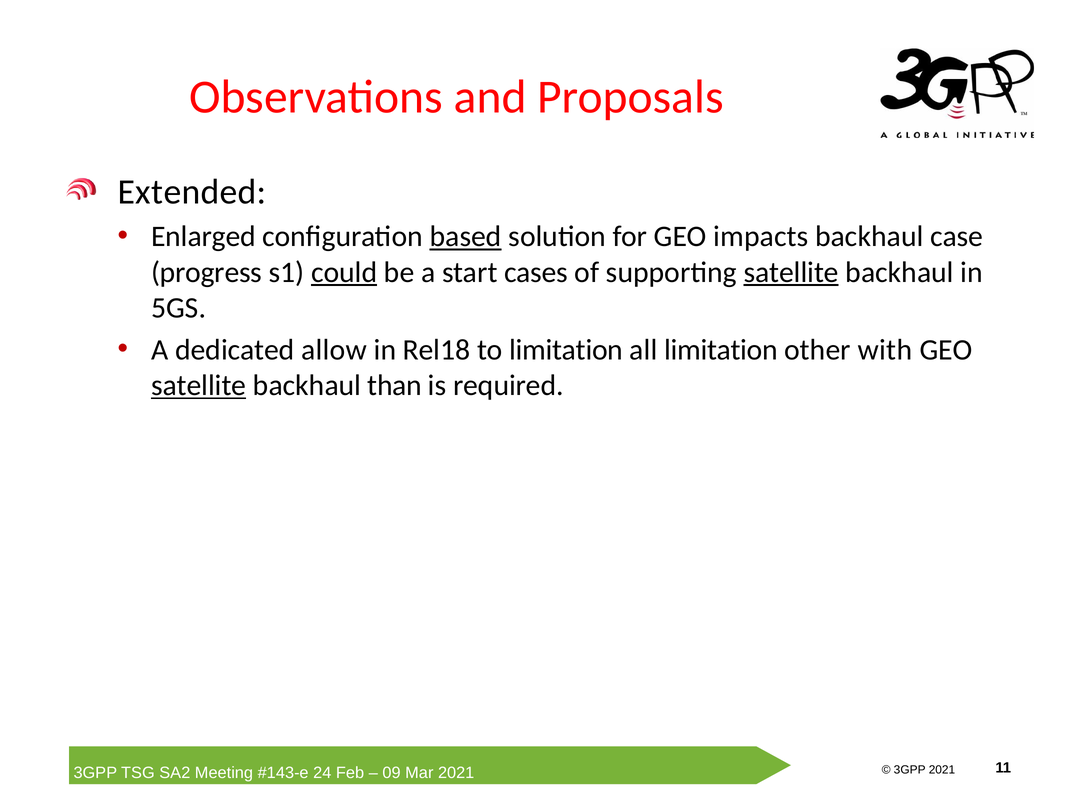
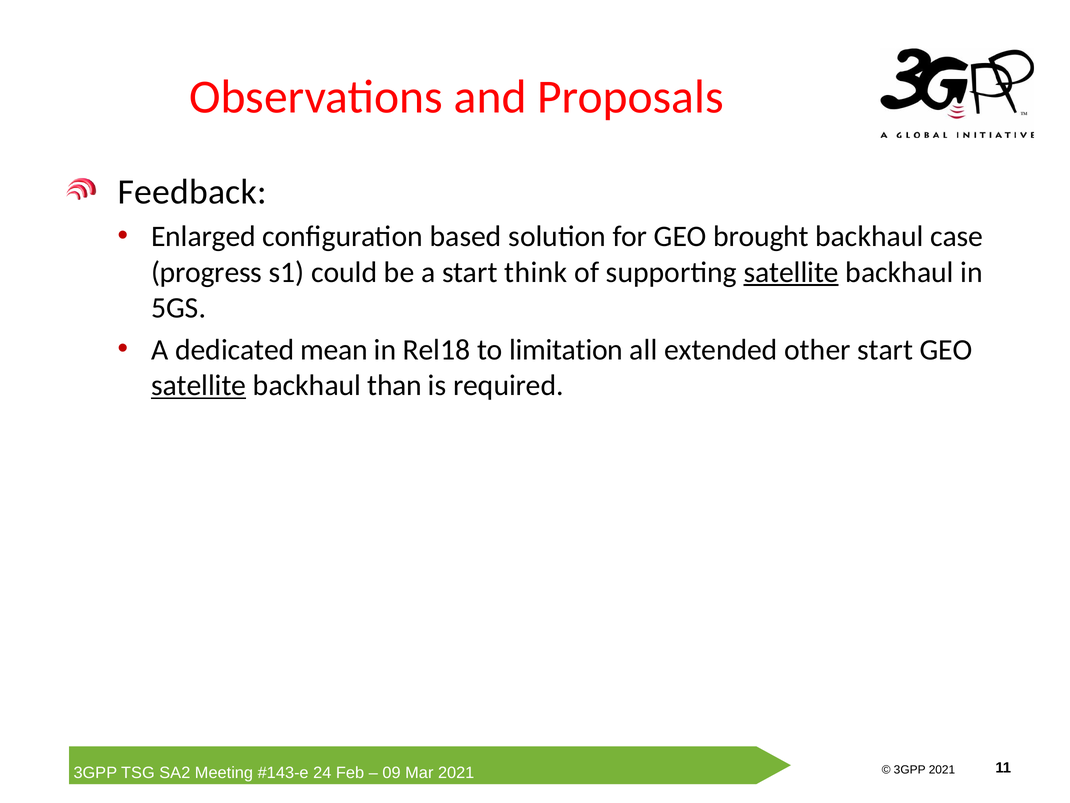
Extended: Extended -> Feedback
based underline: present -> none
impacts: impacts -> brought
could underline: present -> none
cases: cases -> think
allow: allow -> mean
all limitation: limitation -> extended
other with: with -> start
